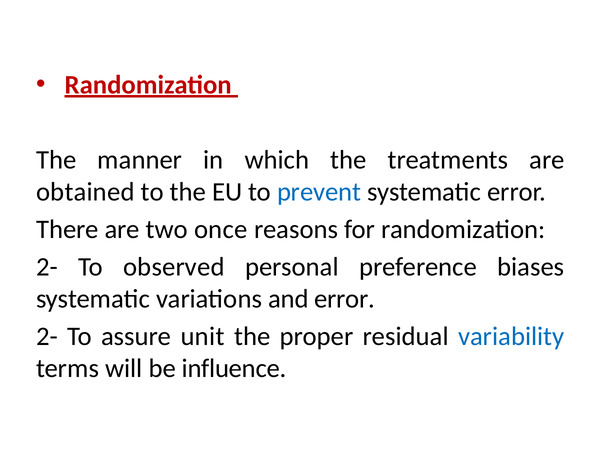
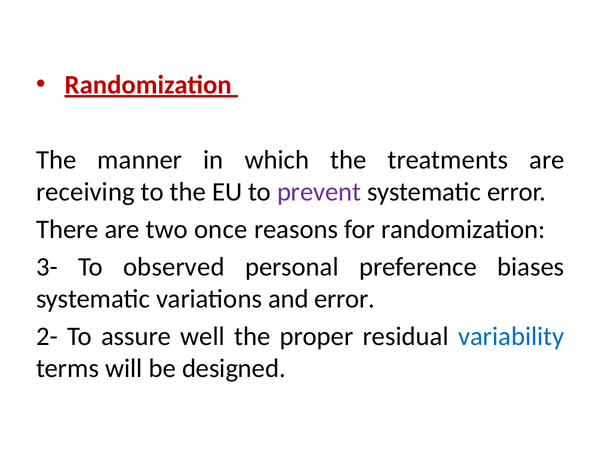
obtained: obtained -> receiving
prevent colour: blue -> purple
2- at (47, 267): 2- -> 3-
unit: unit -> well
influence: influence -> designed
